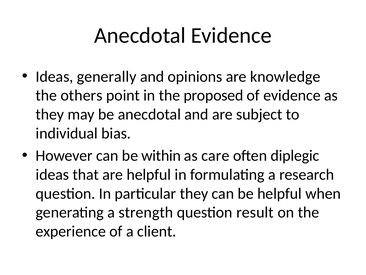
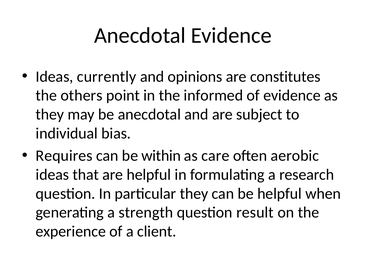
generally: generally -> currently
knowledge: knowledge -> constitutes
proposed: proposed -> informed
However: However -> Requires
diplegic: diplegic -> aerobic
